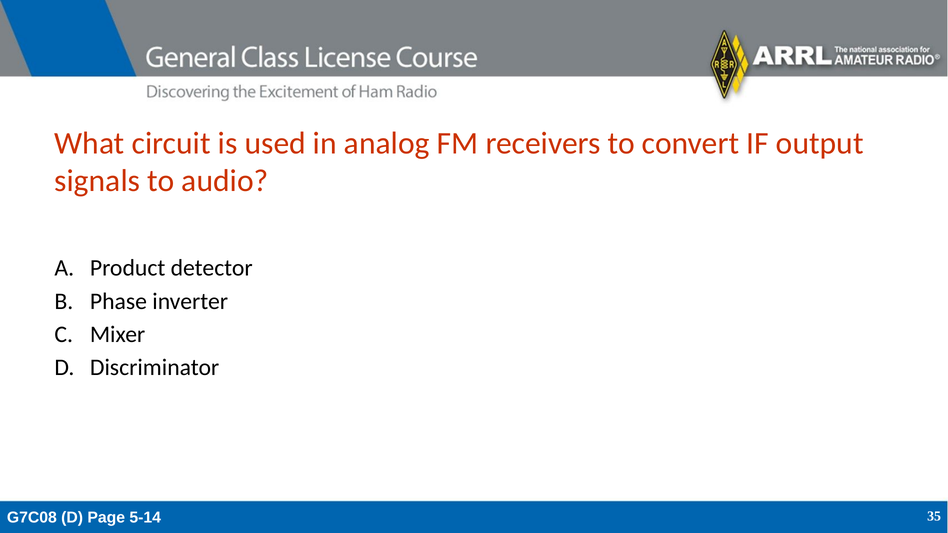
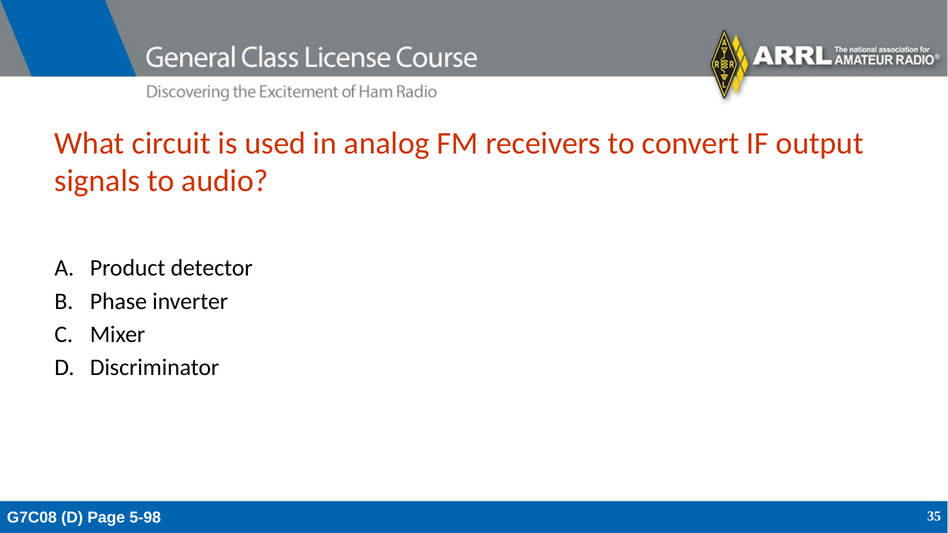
5-14: 5-14 -> 5-98
